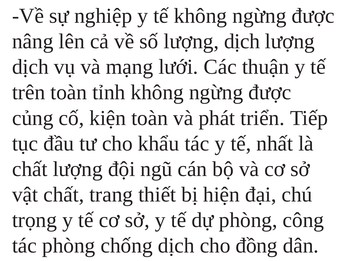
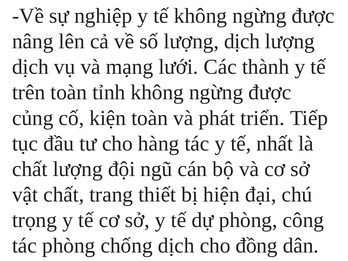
thuận: thuận -> thành
khẩu: khẩu -> hàng
